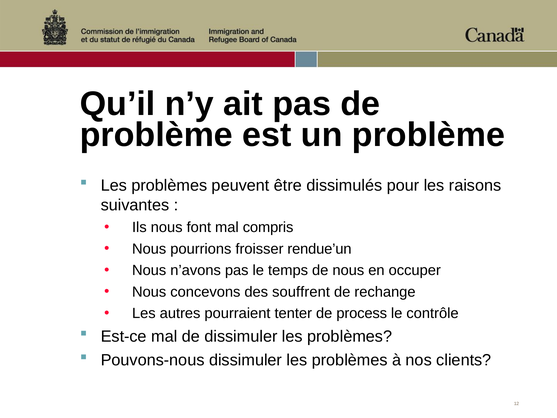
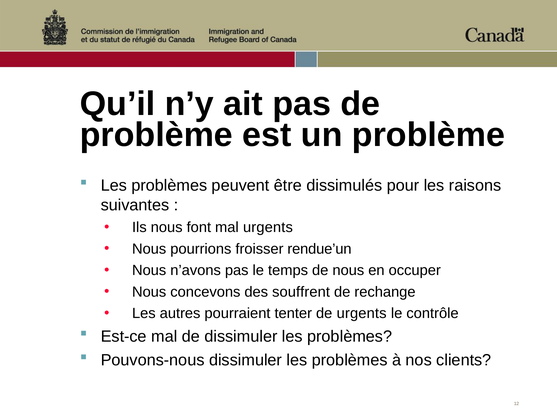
mal compris: compris -> urgents
de process: process -> urgents
